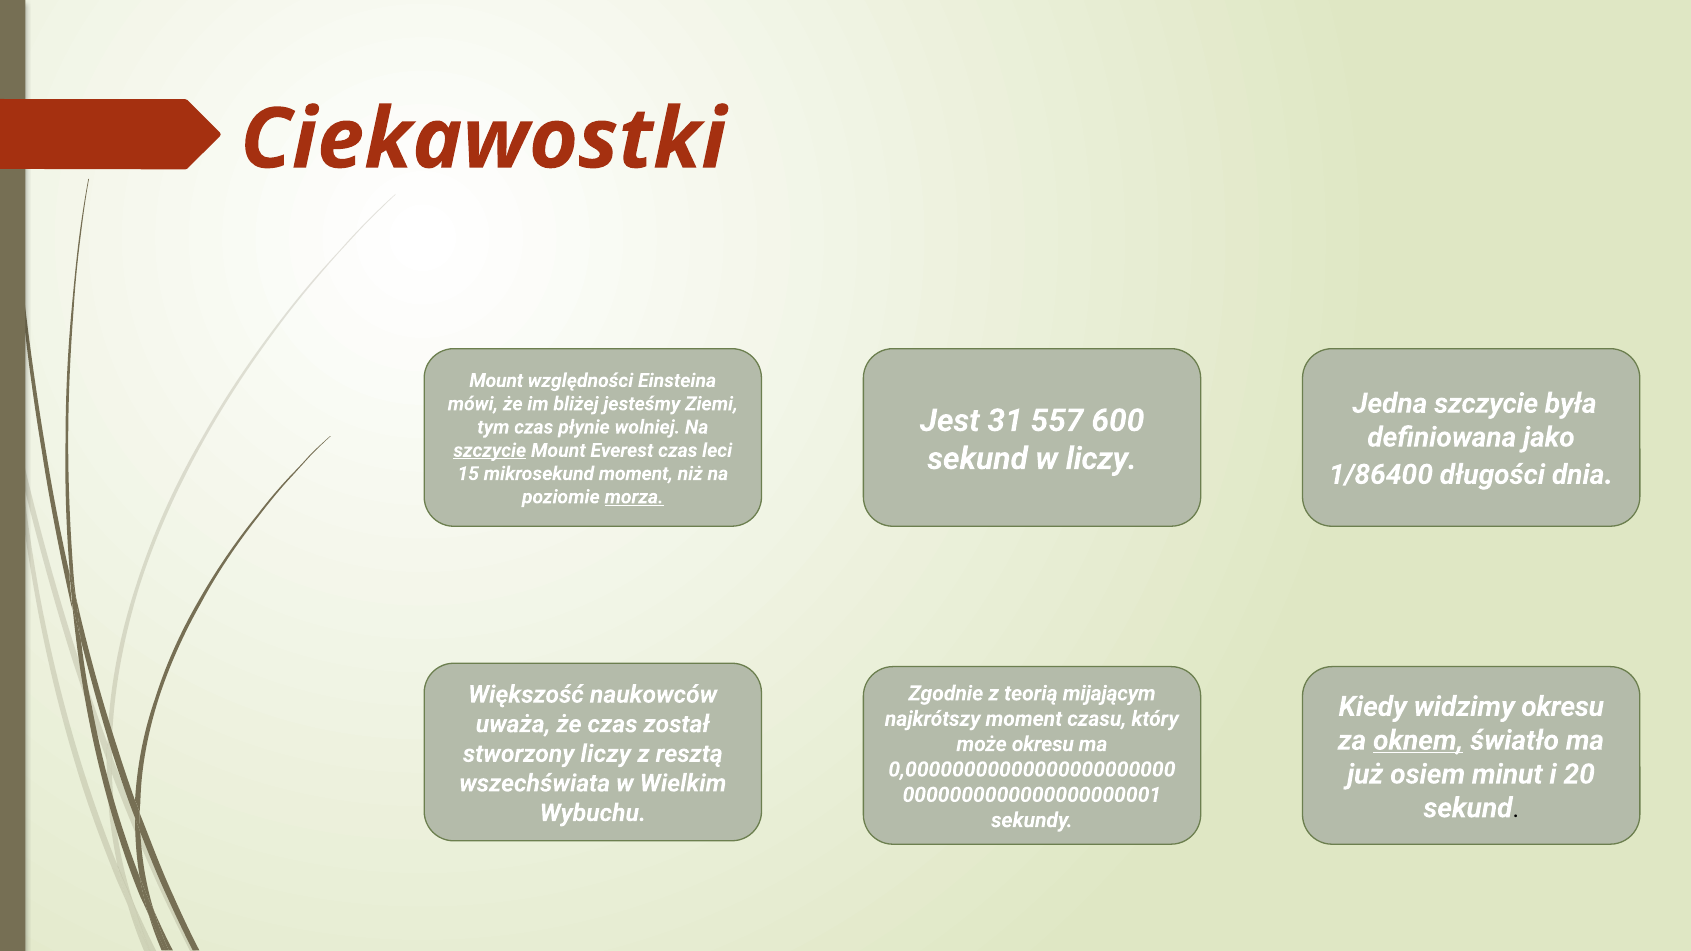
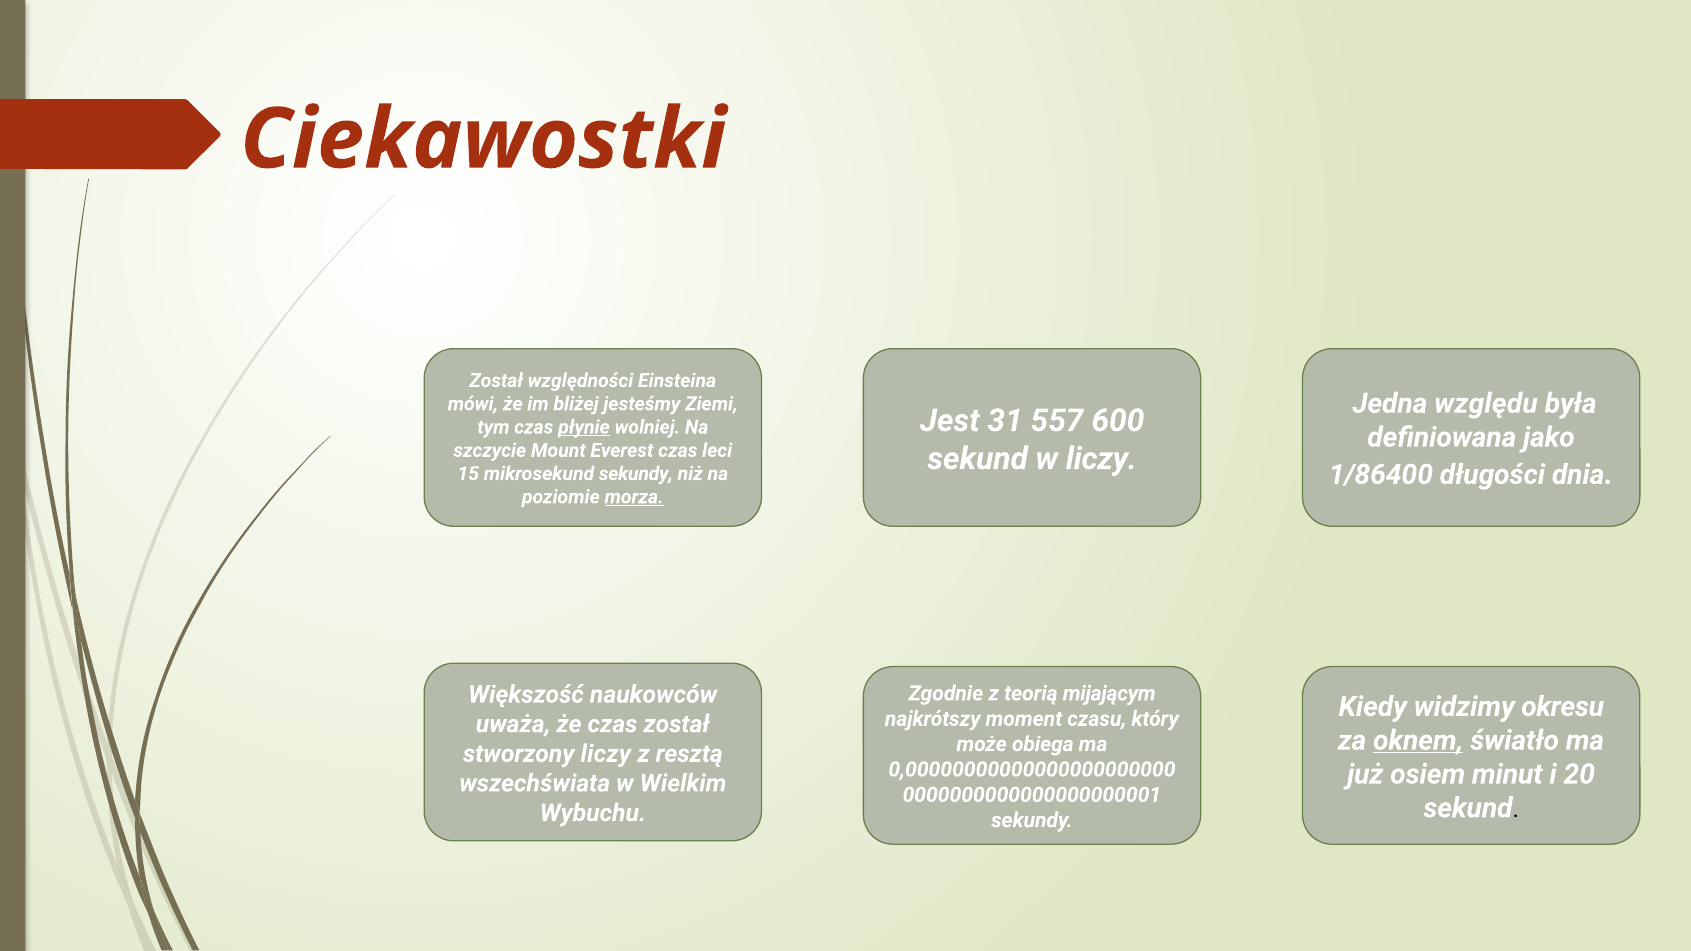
Mount at (496, 381): Mount -> Został
Jedna szczycie: szczycie -> względu
płynie underline: none -> present
szczycie at (490, 450) underline: present -> none
mikrosekund moment: moment -> sekundy
może okresu: okresu -> obiega
